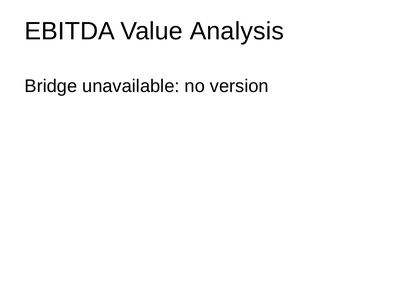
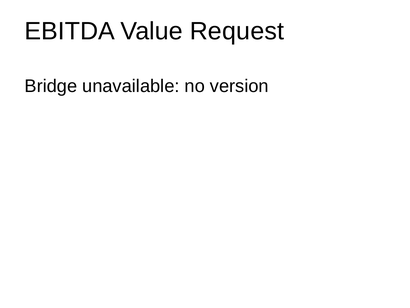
Analysis: Analysis -> Request
